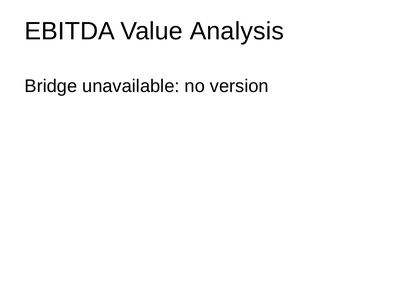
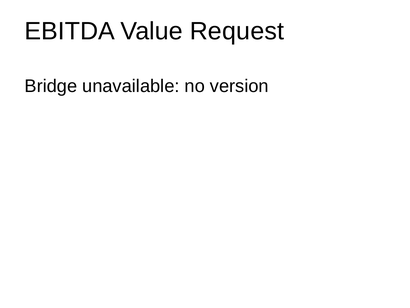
Analysis: Analysis -> Request
